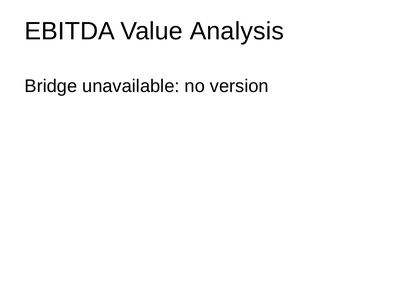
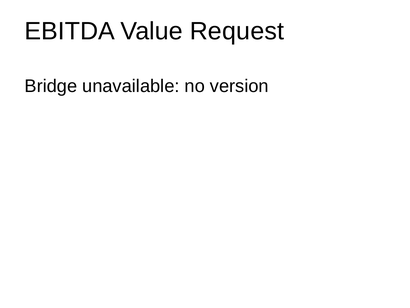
Analysis: Analysis -> Request
